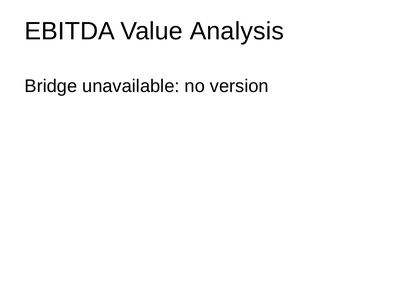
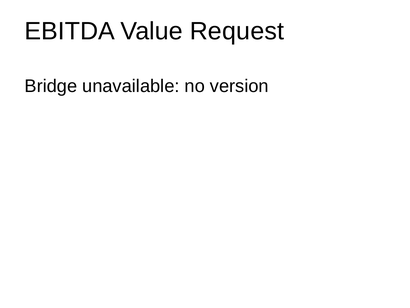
Analysis: Analysis -> Request
